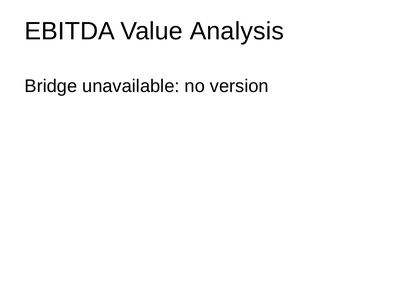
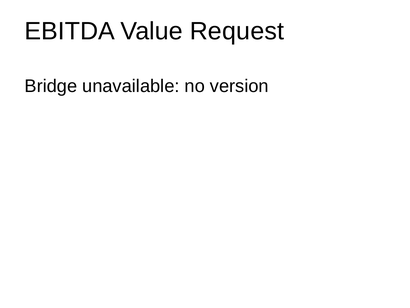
Analysis: Analysis -> Request
